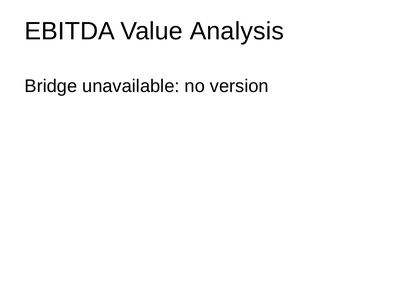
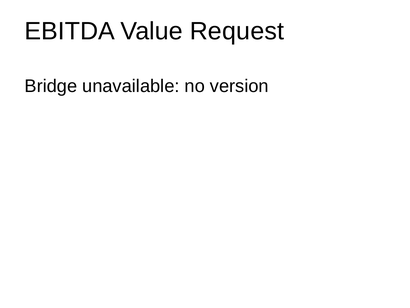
Analysis: Analysis -> Request
